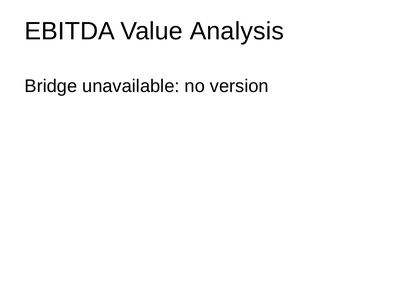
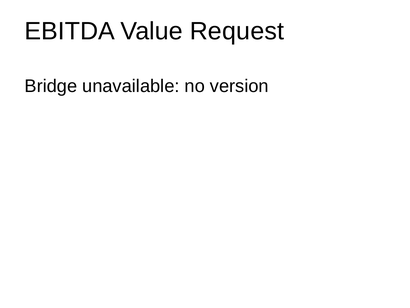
Analysis: Analysis -> Request
